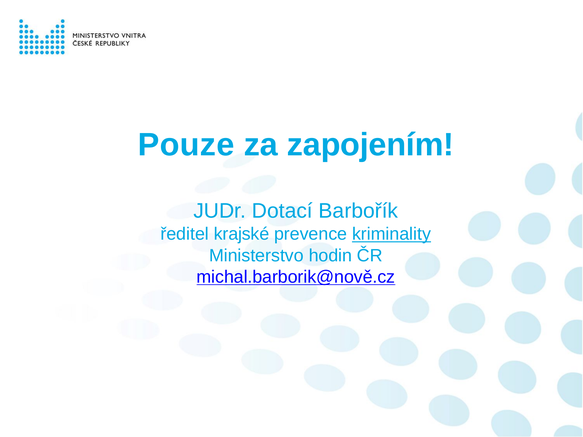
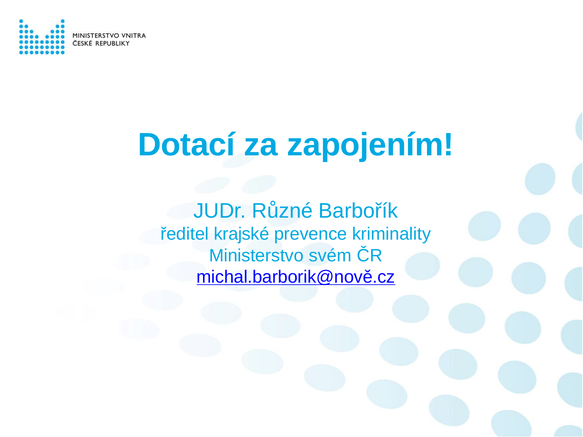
Pouze: Pouze -> Dotací
Dotací: Dotací -> Různé
kriminality underline: present -> none
hodin: hodin -> svém
